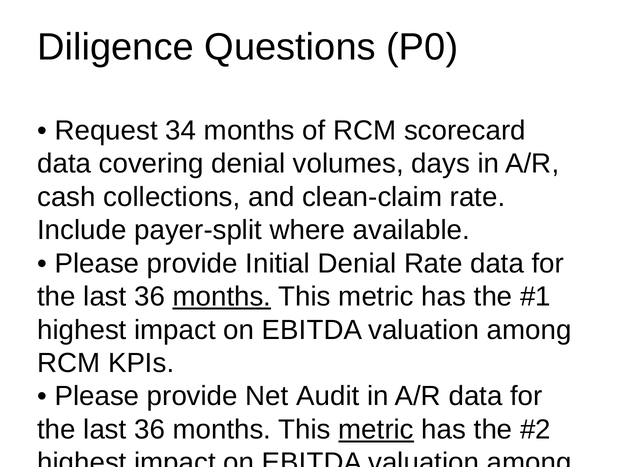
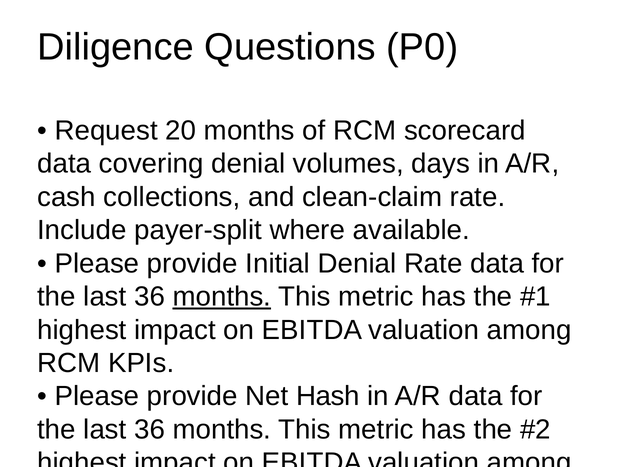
34: 34 -> 20
Audit: Audit -> Hash
metric at (376, 430) underline: present -> none
